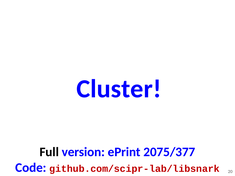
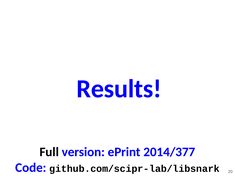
Cluster: Cluster -> Results
2075/377: 2075/377 -> 2014/377
github.com/scipr-lab/libsnark colour: red -> black
